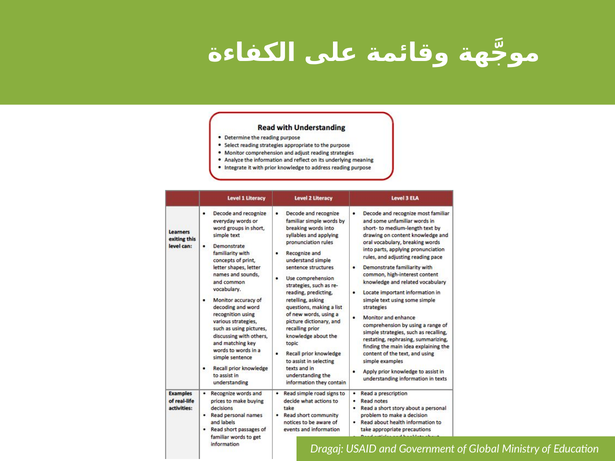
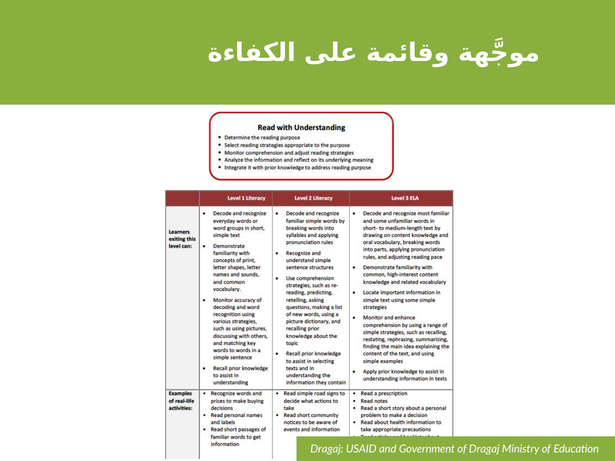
of Global: Global -> Dragaj
